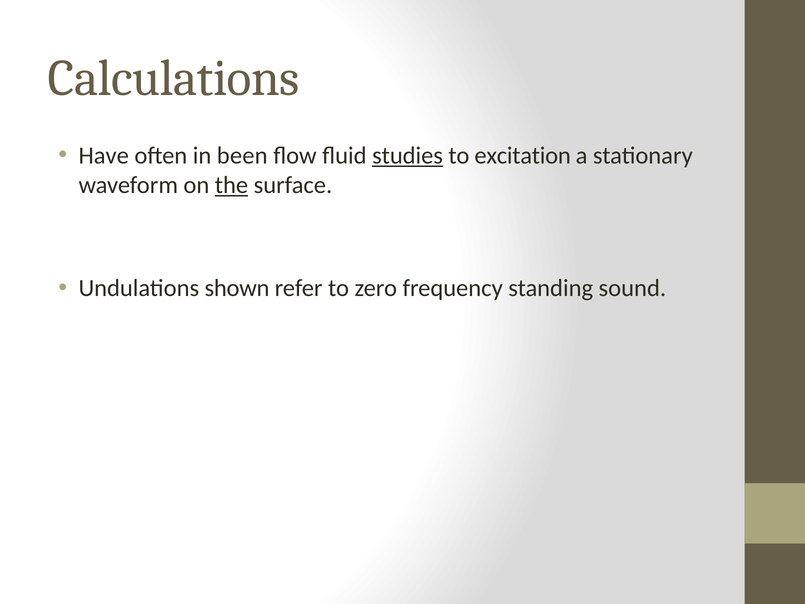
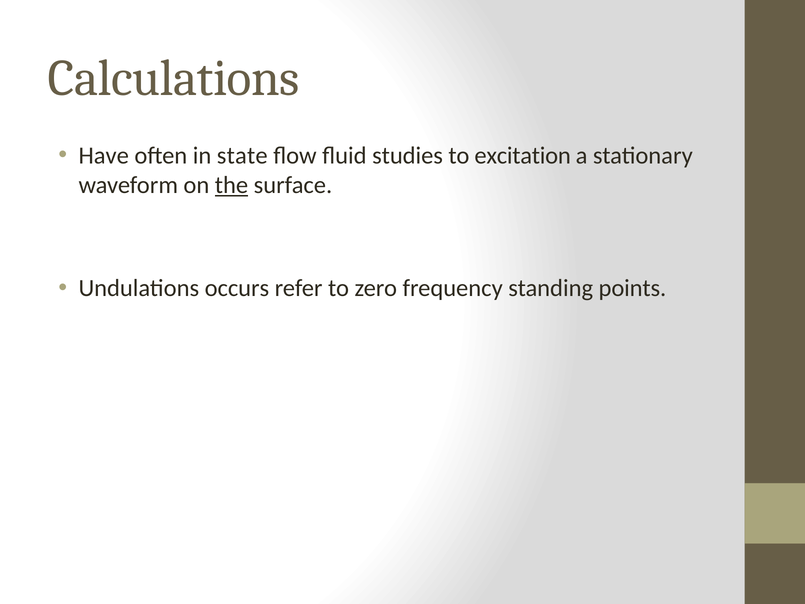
been: been -> state
studies underline: present -> none
shown: shown -> occurs
sound: sound -> points
